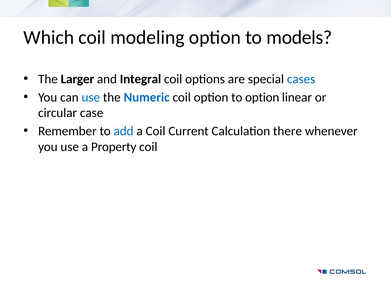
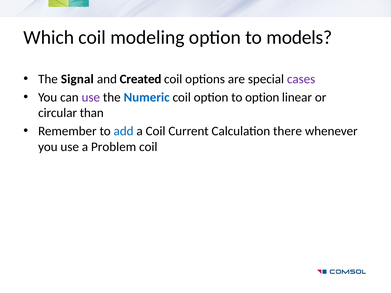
Larger: Larger -> Signal
Integral: Integral -> Created
cases colour: blue -> purple
use at (91, 97) colour: blue -> purple
case: case -> than
Property: Property -> Problem
